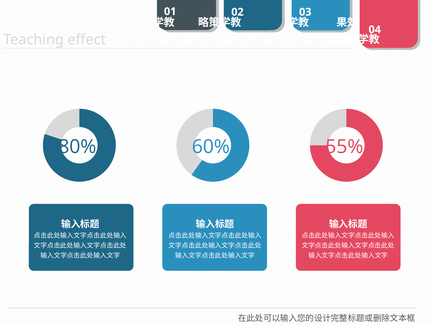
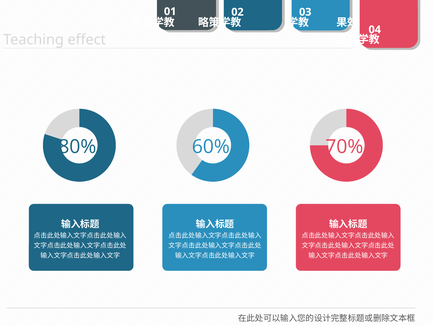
55%: 55% -> 70%
